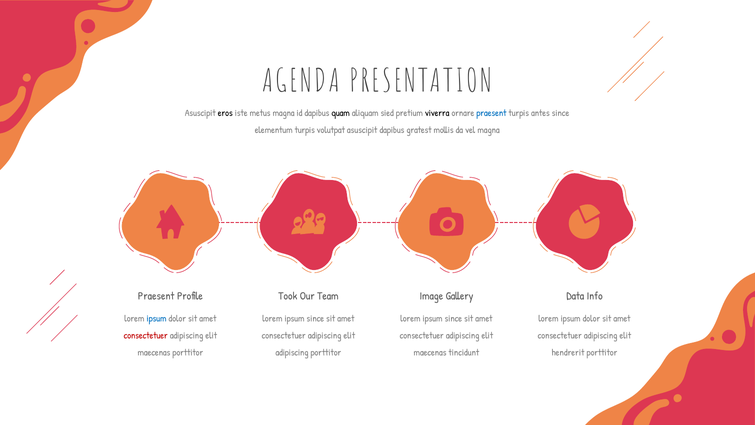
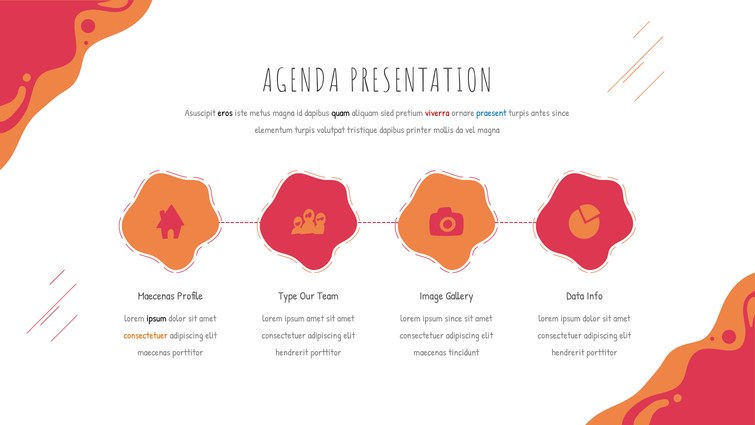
viverra colour: black -> red
volutpat asuscipit: asuscipit -> tristique
gratest: gratest -> printer
Praesent at (156, 296): Praesent -> Maecenas
Took: Took -> Type
ipsum at (156, 318) colour: blue -> black
since at (315, 318): since -> amet
consectetuer at (146, 335) colour: red -> orange
adipiscing at (292, 352): adipiscing -> hendrerit
